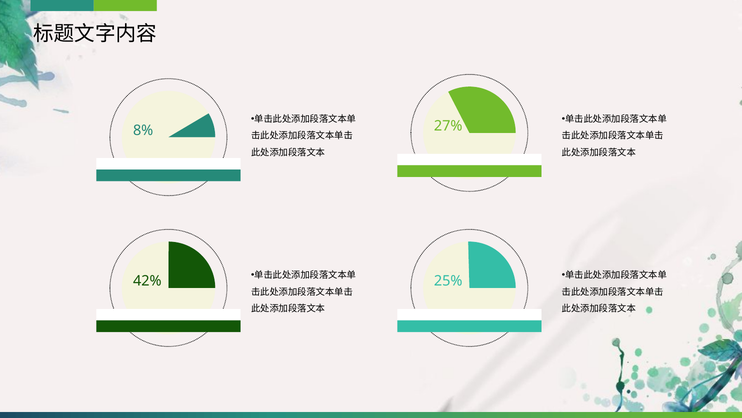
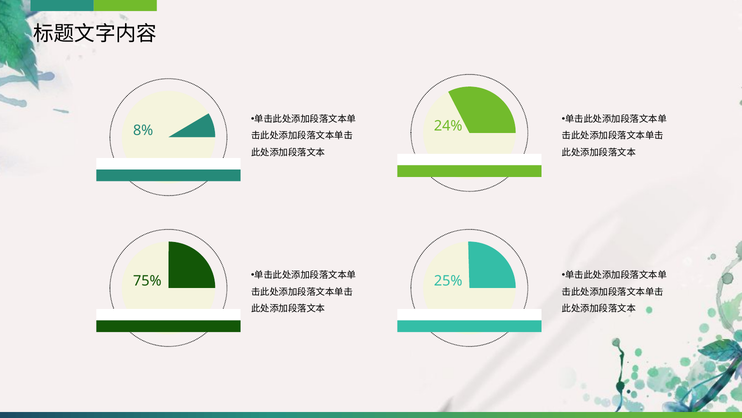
27%: 27% -> 24%
42%: 42% -> 75%
